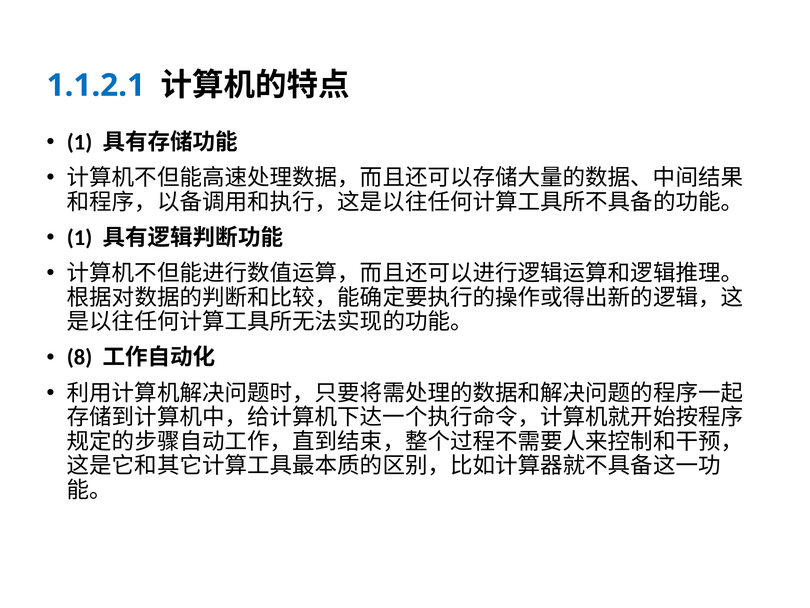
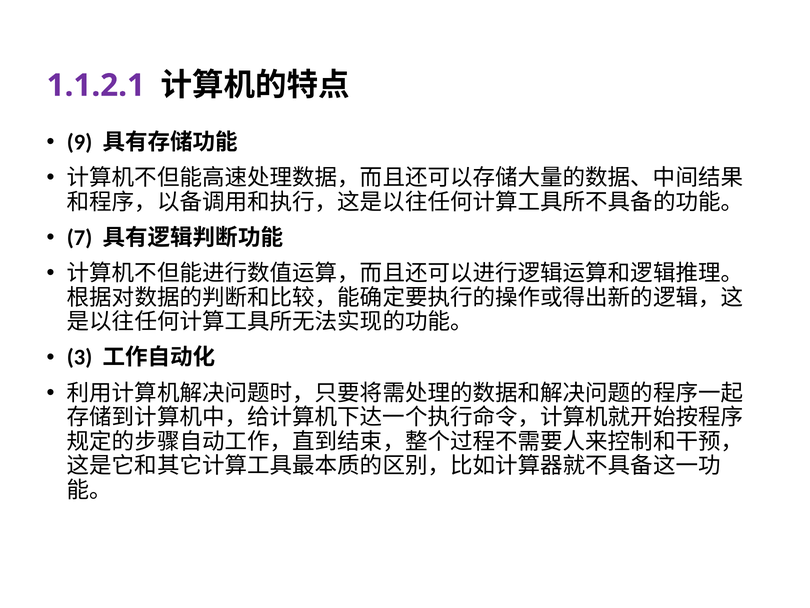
1.1.2.1 colour: blue -> purple
1 at (80, 142): 1 -> 9
1 at (80, 237): 1 -> 7
8: 8 -> 3
